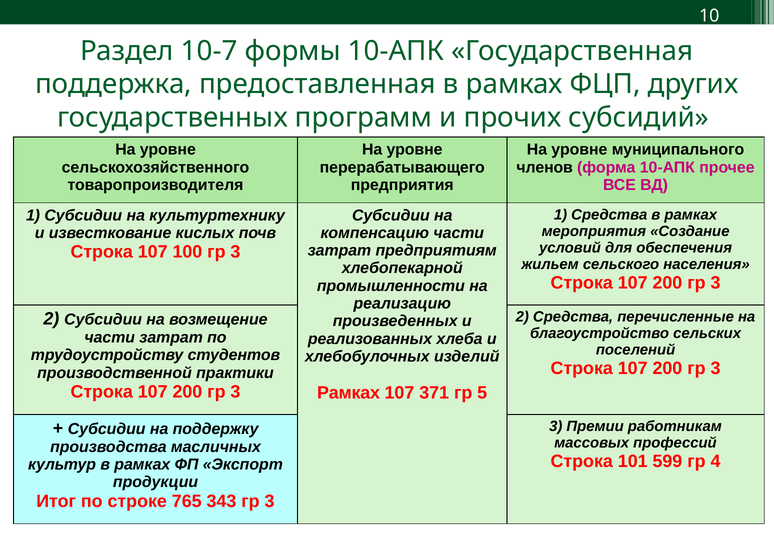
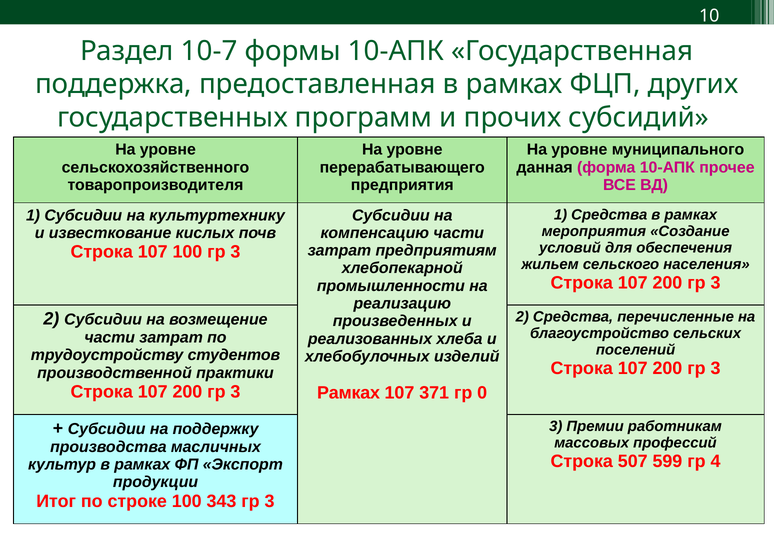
членов: членов -> данная
5: 5 -> 0
101: 101 -> 507
строке 765: 765 -> 100
